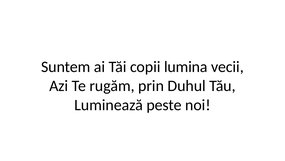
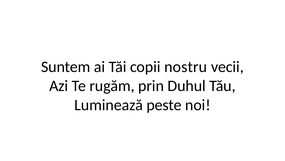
lumina: lumina -> nostru
